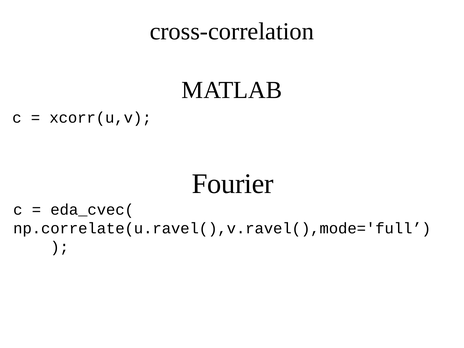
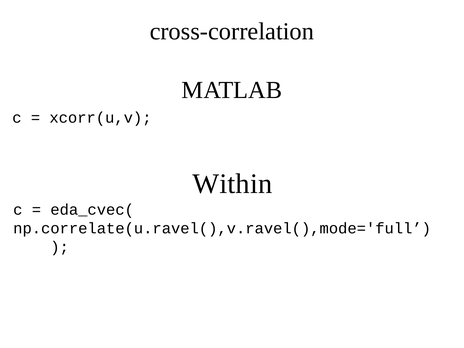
Fourier: Fourier -> Within
